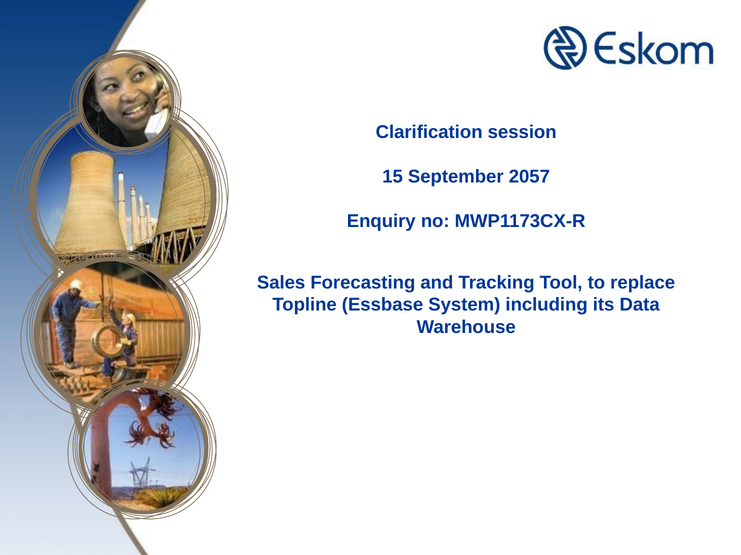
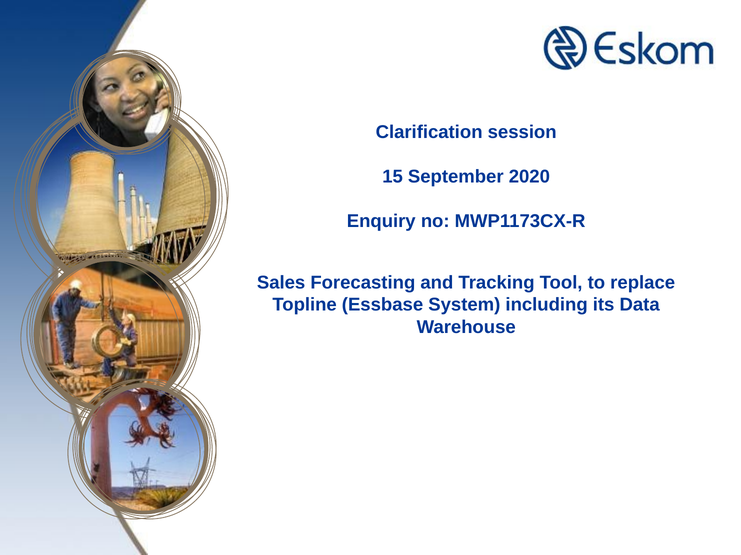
2057: 2057 -> 2020
